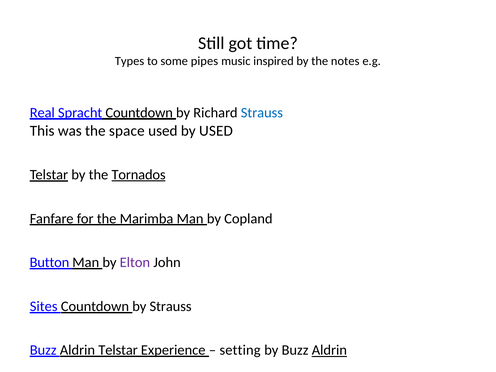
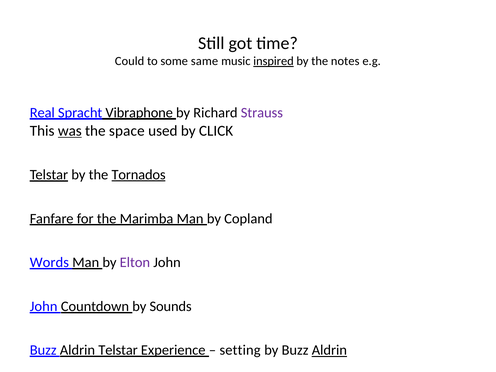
Types: Types -> Could
pipes: pipes -> same
inspired underline: none -> present
Spracht Countdown: Countdown -> Vibraphone
Strauss at (262, 113) colour: blue -> purple
was underline: none -> present
by USED: USED -> CLICK
Button: Button -> Words
Sites at (44, 306): Sites -> John
by Strauss: Strauss -> Sounds
